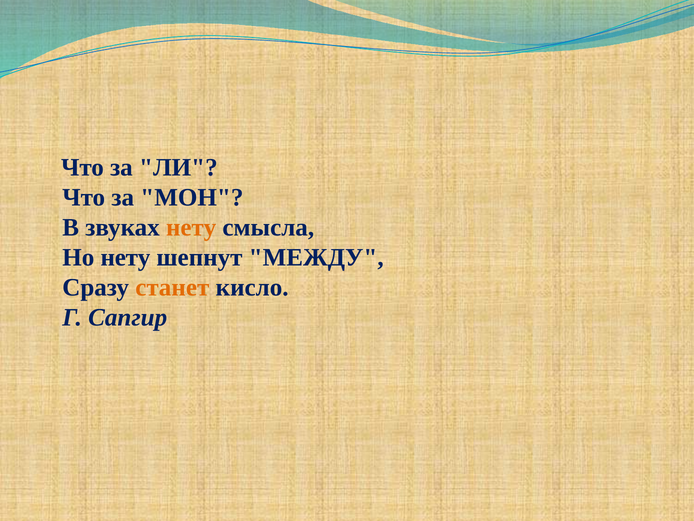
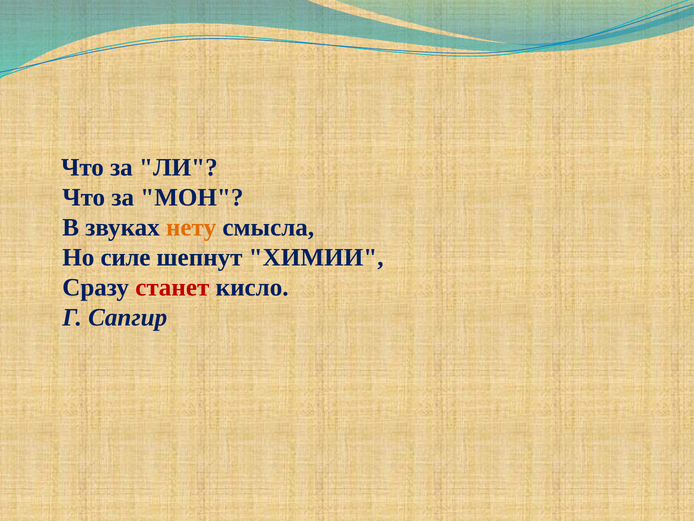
Но нету: нету -> силе
МЕЖДУ: МЕЖДУ -> ХИМИИ
станет colour: orange -> red
